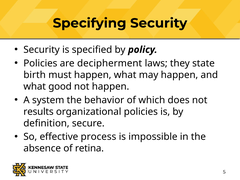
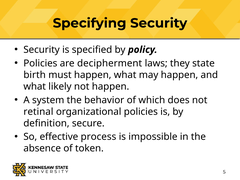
good: good -> likely
results: results -> retinal
retina: retina -> token
